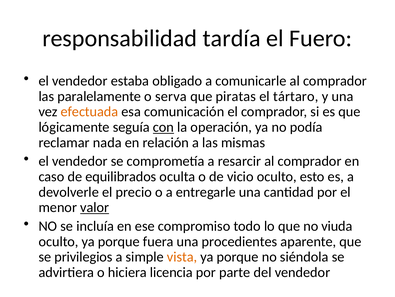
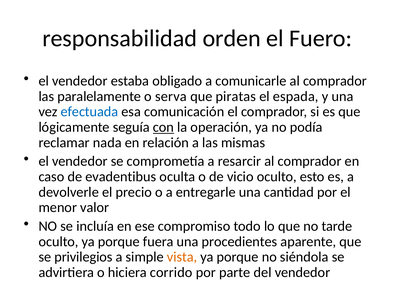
tardía: tardía -> orden
tártaro: tártaro -> espada
efectuada colour: orange -> blue
equilibrados: equilibrados -> evadentibus
valor underline: present -> none
viuda: viuda -> tarde
licencia: licencia -> corrido
